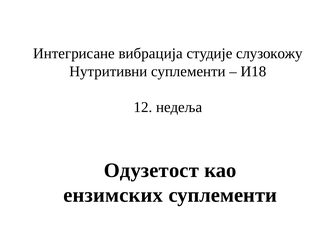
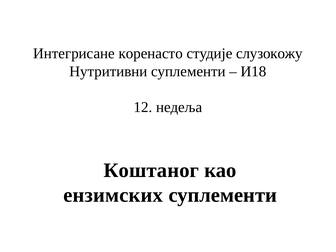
вибрација: вибрација -> коренасто
Одузетост: Одузетост -> Коштаног
